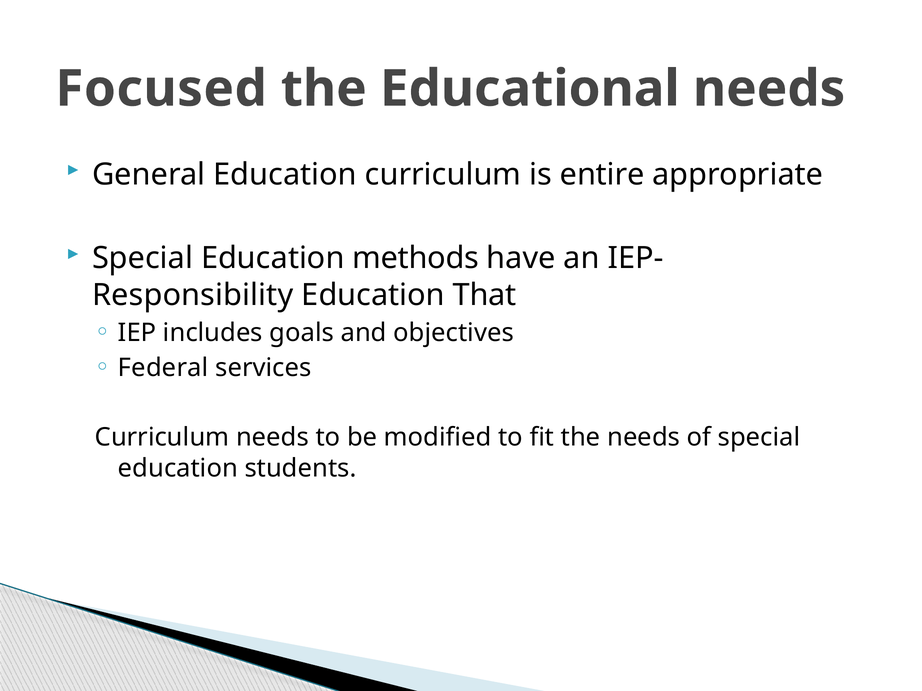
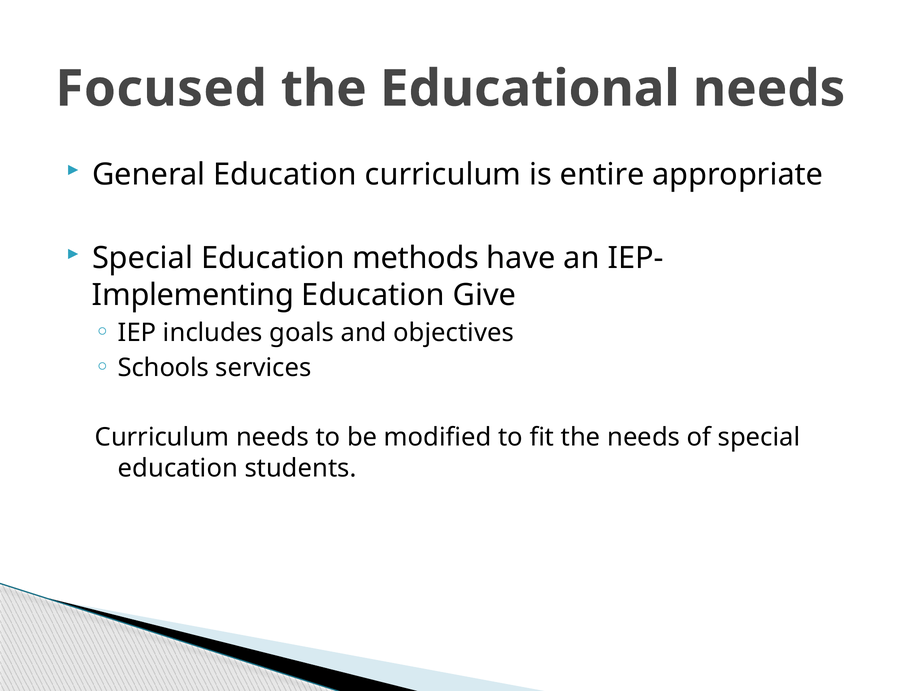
Responsibility: Responsibility -> Implementing
That: That -> Give
Federal: Federal -> Schools
